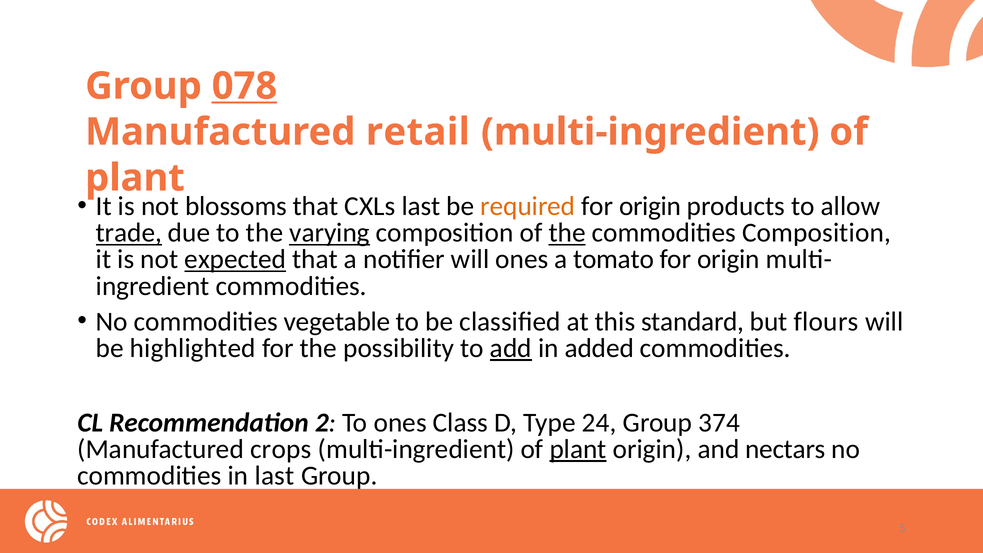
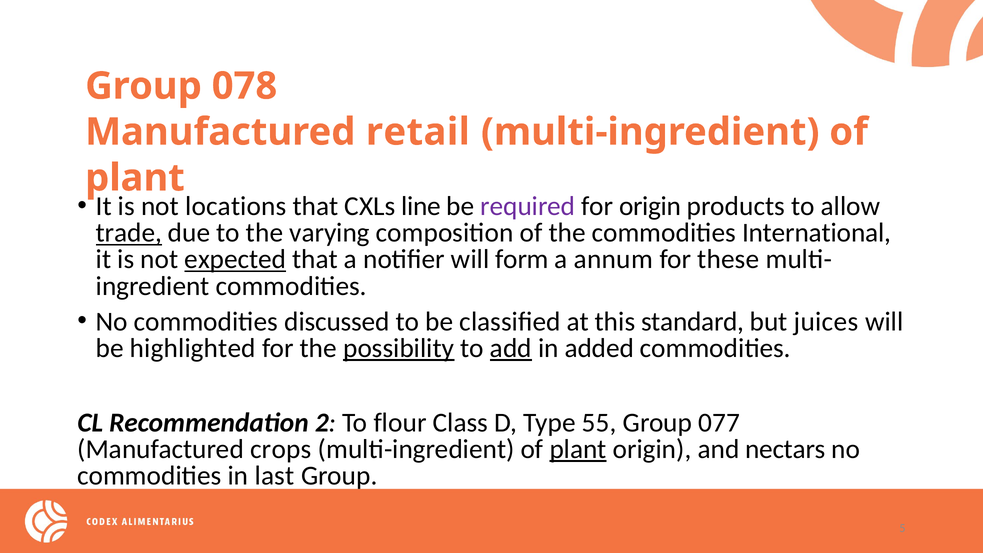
078 underline: present -> none
blossoms: blossoms -> locations
CXLs last: last -> line
required colour: orange -> purple
varying underline: present -> none
the at (567, 233) underline: present -> none
commodities Composition: Composition -> International
will ones: ones -> form
tomato: tomato -> annum
origin at (729, 259): origin -> these
vegetable: vegetable -> discussed
flours: flours -> juices
possibility underline: none -> present
To ones: ones -> flour
24: 24 -> 55
374: 374 -> 077
